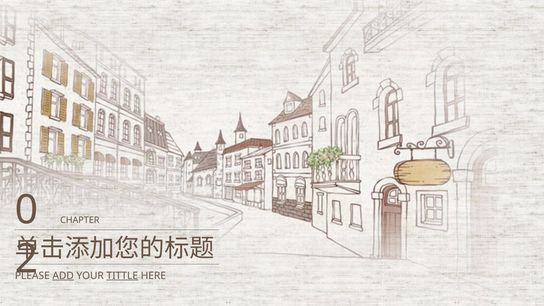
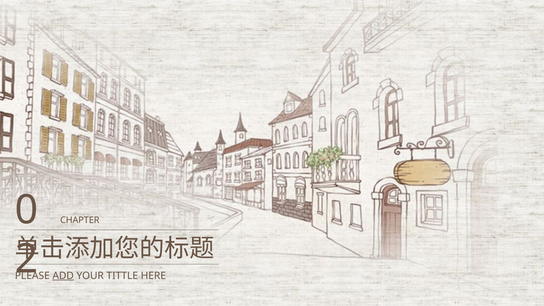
TITTLE underline: present -> none
